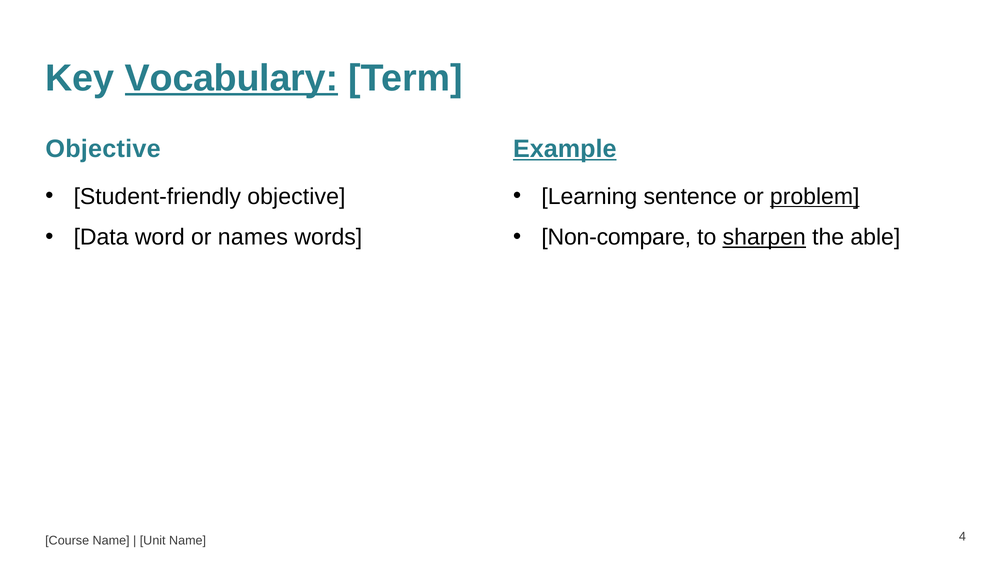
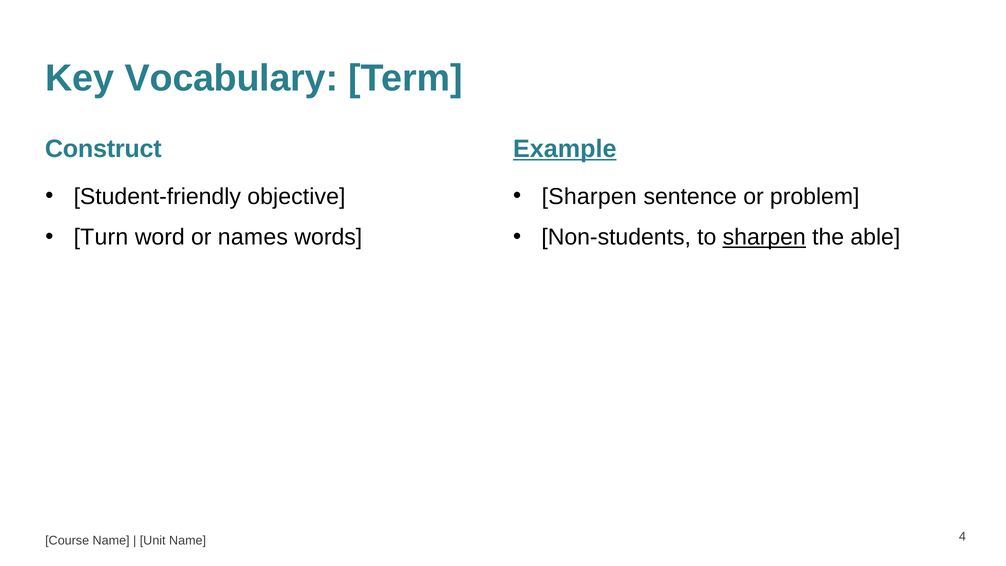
Vocabulary underline: present -> none
Objective at (103, 149): Objective -> Construct
Learning at (589, 197): Learning -> Sharpen
problem underline: present -> none
Data: Data -> Turn
Non-compare: Non-compare -> Non-students
